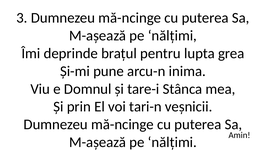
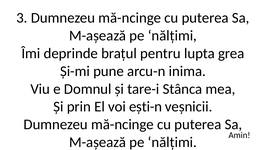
tari-n: tari-n -> ești-n
